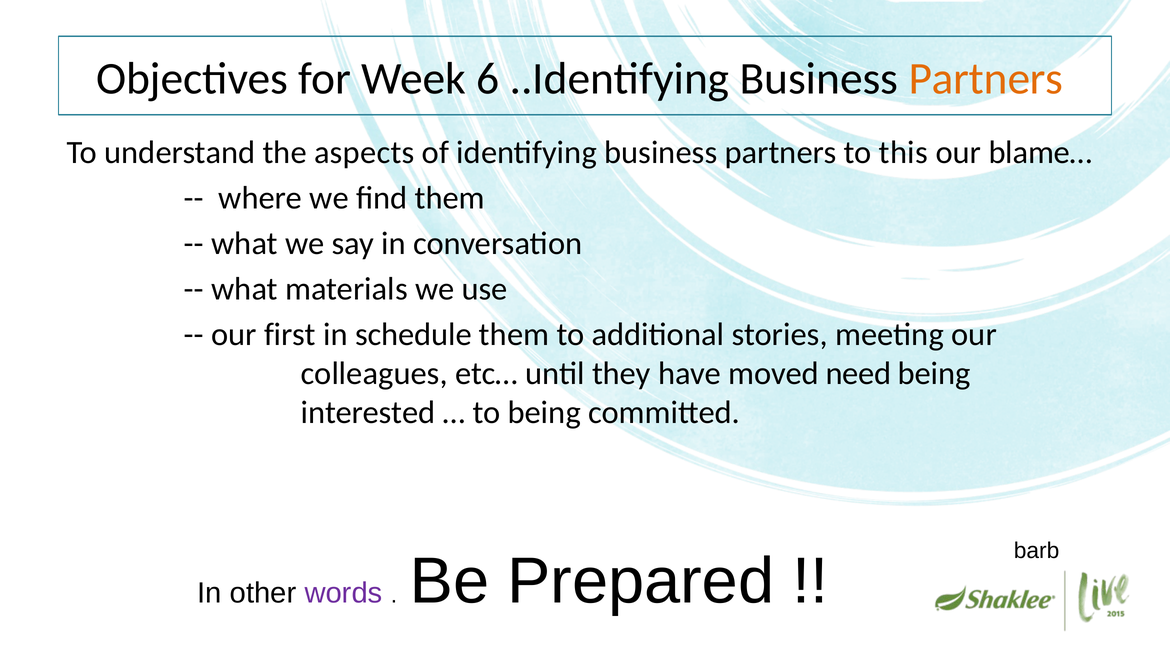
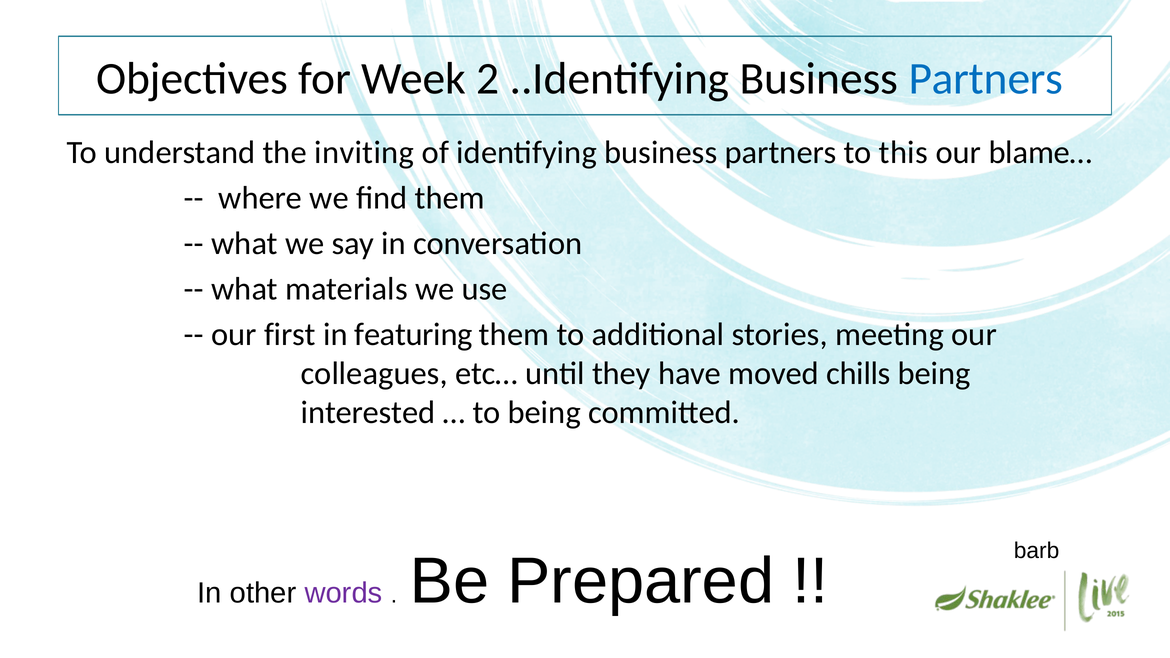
6: 6 -> 2
Partners at (986, 79) colour: orange -> blue
aspects: aspects -> inviting
schedule: schedule -> featuring
need: need -> chills
